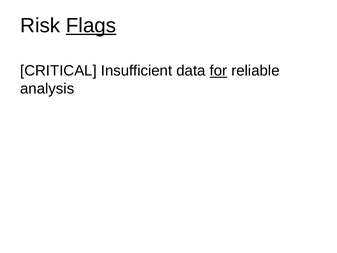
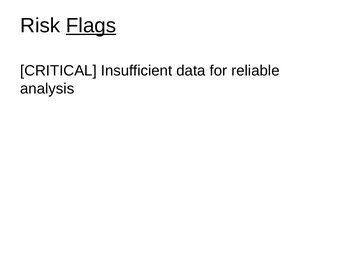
for underline: present -> none
